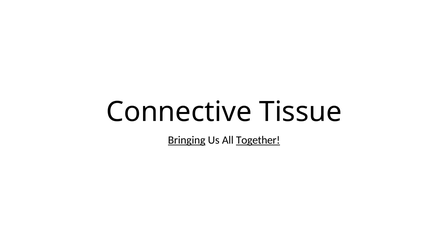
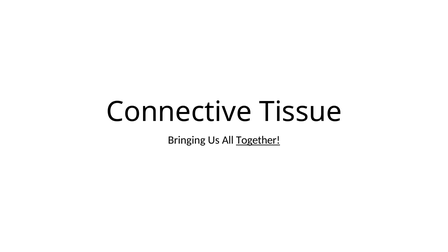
Bringing underline: present -> none
